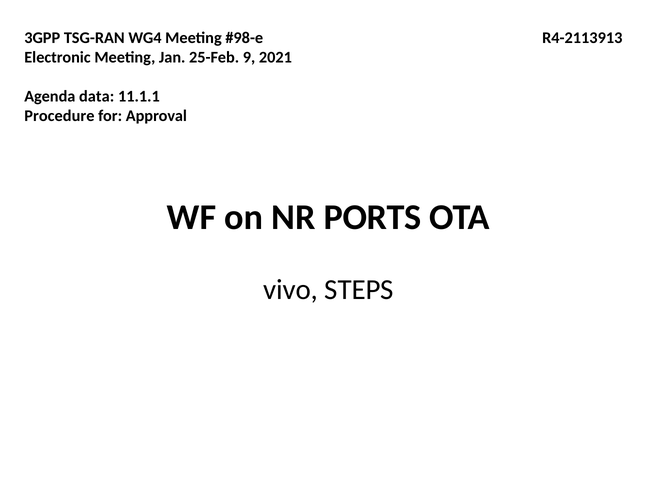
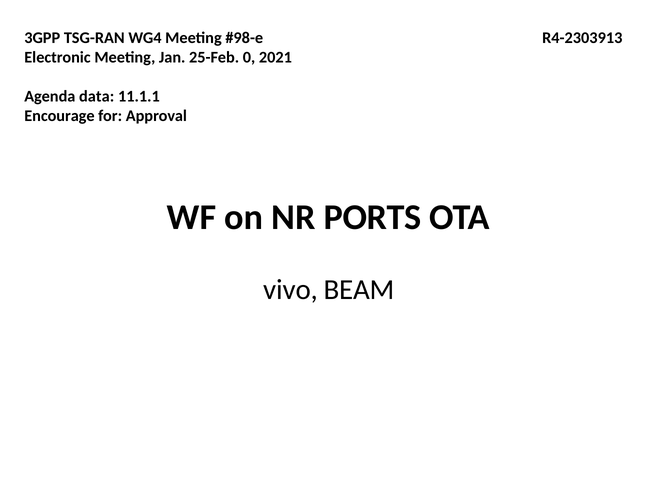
R4-2113913: R4-2113913 -> R4-2303913
9: 9 -> 0
Procedure: Procedure -> Encourage
STEPS: STEPS -> BEAM
